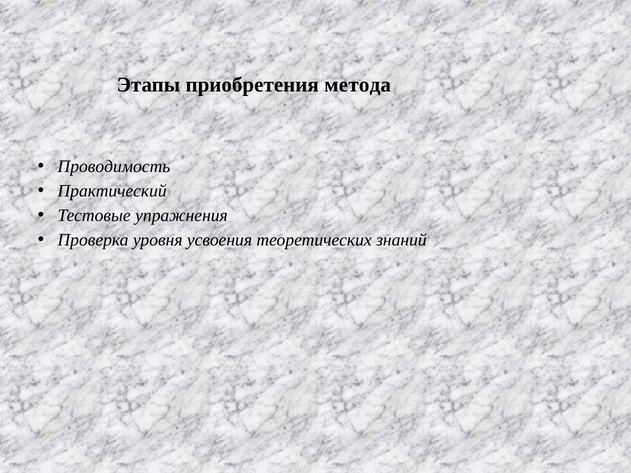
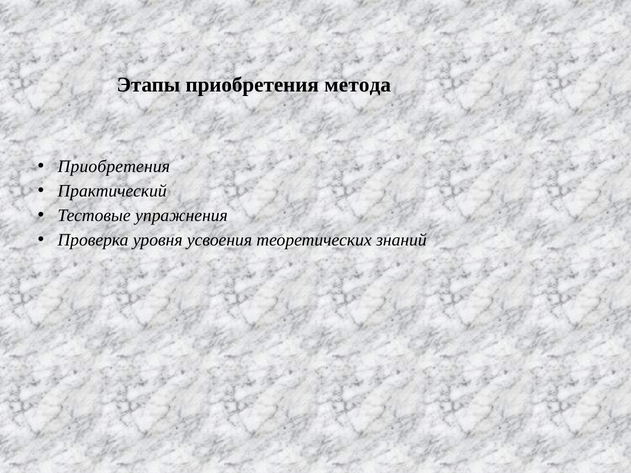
Проводимость at (114, 167): Проводимость -> Приобретения
